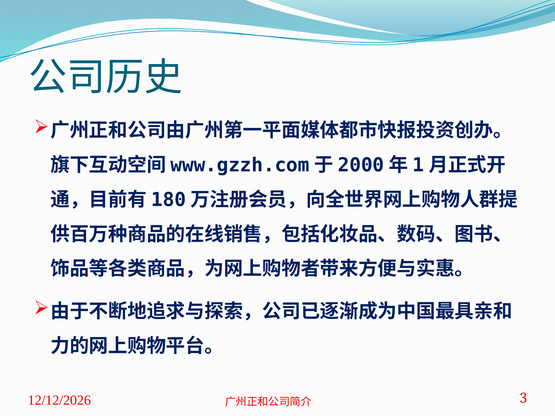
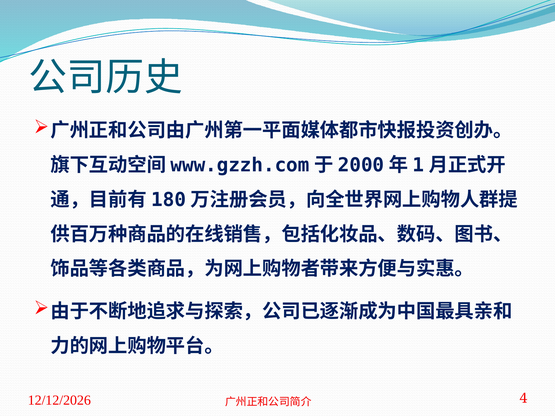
3: 3 -> 4
